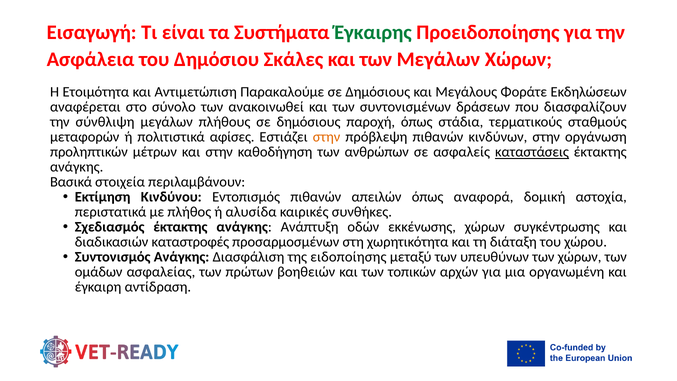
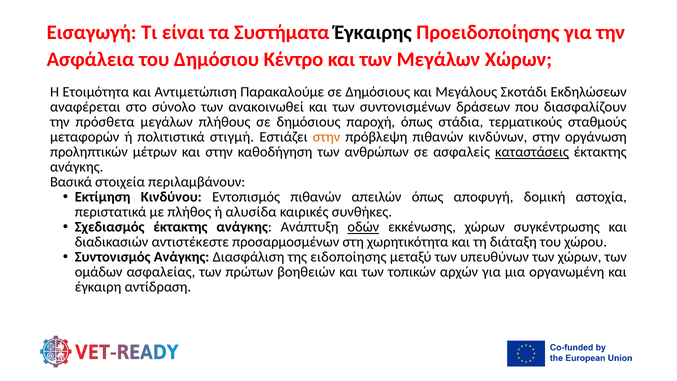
Έγκαιρης colour: green -> black
Σκάλες: Σκάλες -> Κέντρο
Φοράτε: Φοράτε -> Σκοτάδι
σύνθλιψη: σύνθλιψη -> πρόσθετα
αφίσες: αφίσες -> στιγμή
αναφορά: αναφορά -> αποφυγή
οδών underline: none -> present
καταστροφές: καταστροφές -> αντιστέκεστε
